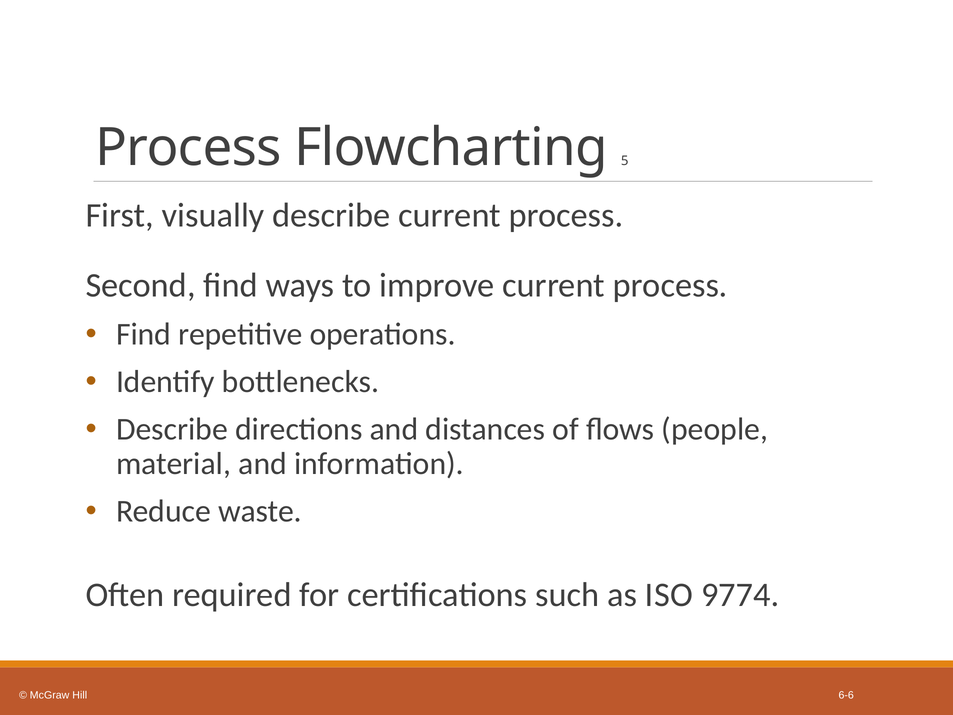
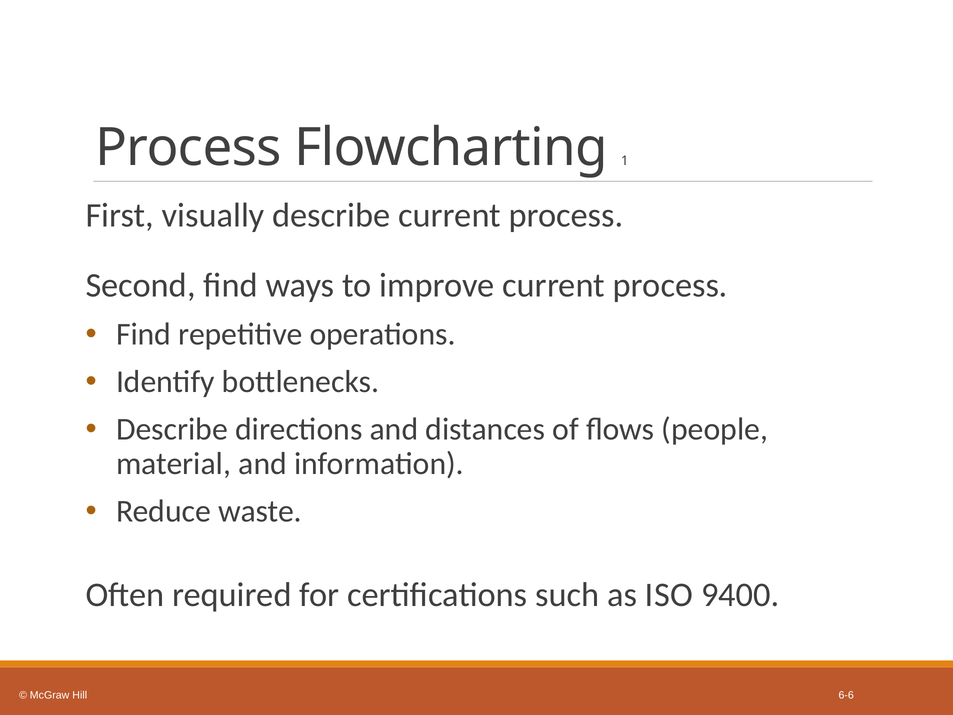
5: 5 -> 1
9774: 9774 -> 9400
